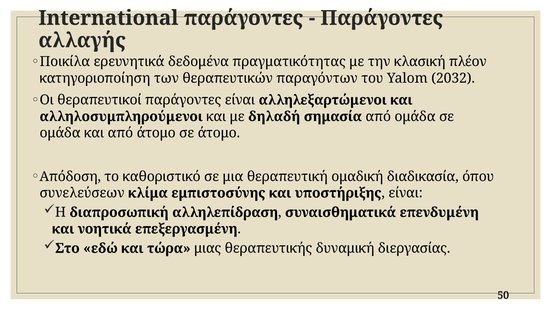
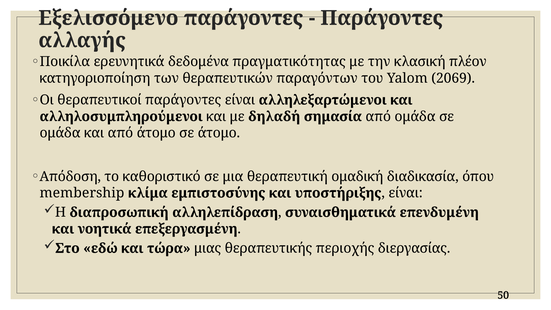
International: International -> Εξελισσόμενο
2032: 2032 -> 2069
συνελεύσεων: συνελεύσεων -> membership
δυναμική: δυναμική -> περιοχής
